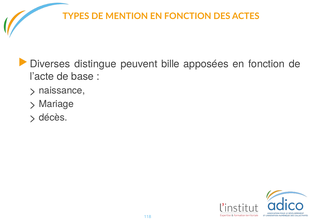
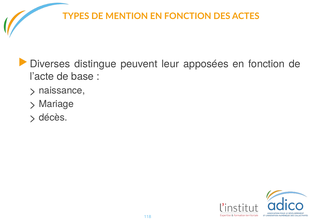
bille: bille -> leur
